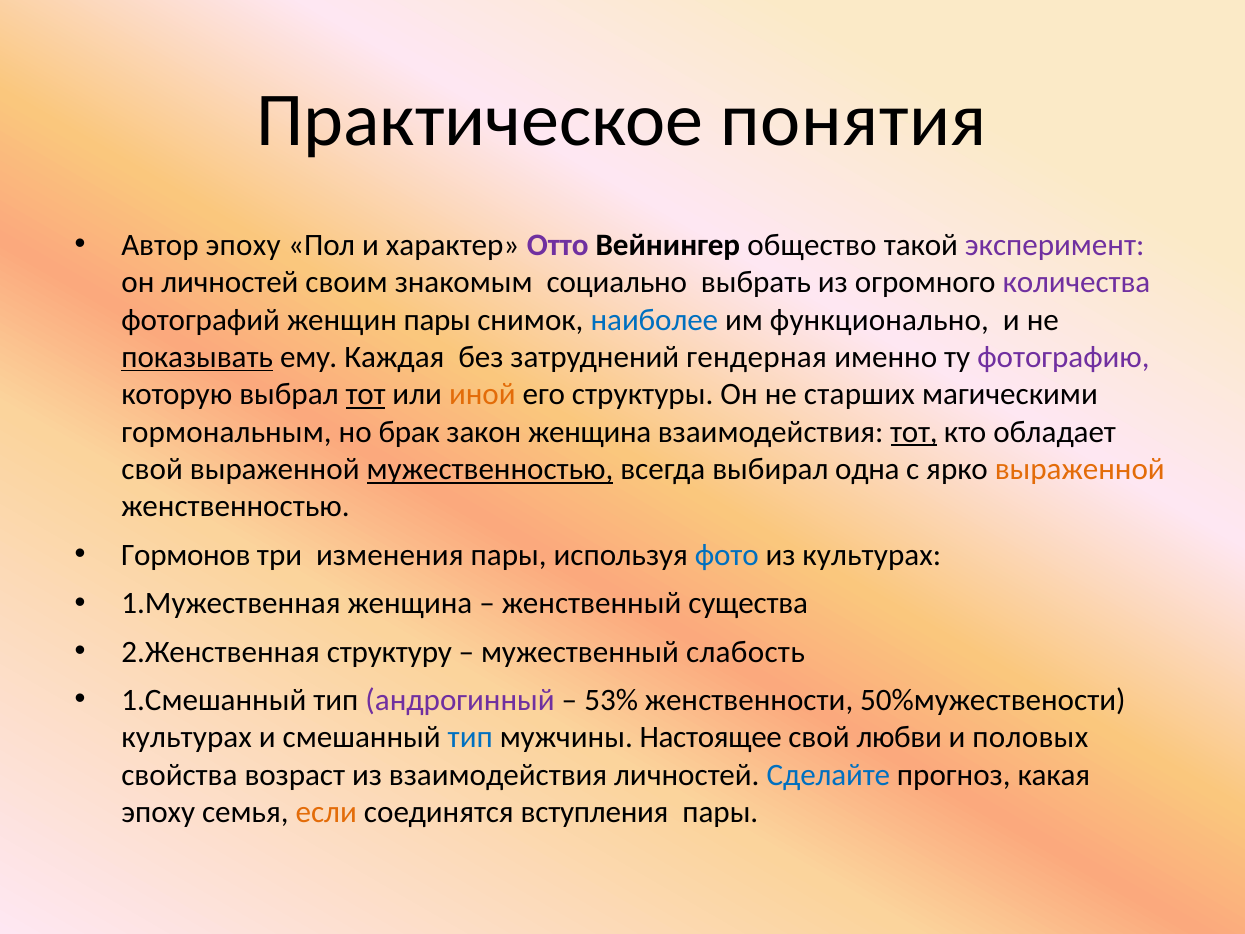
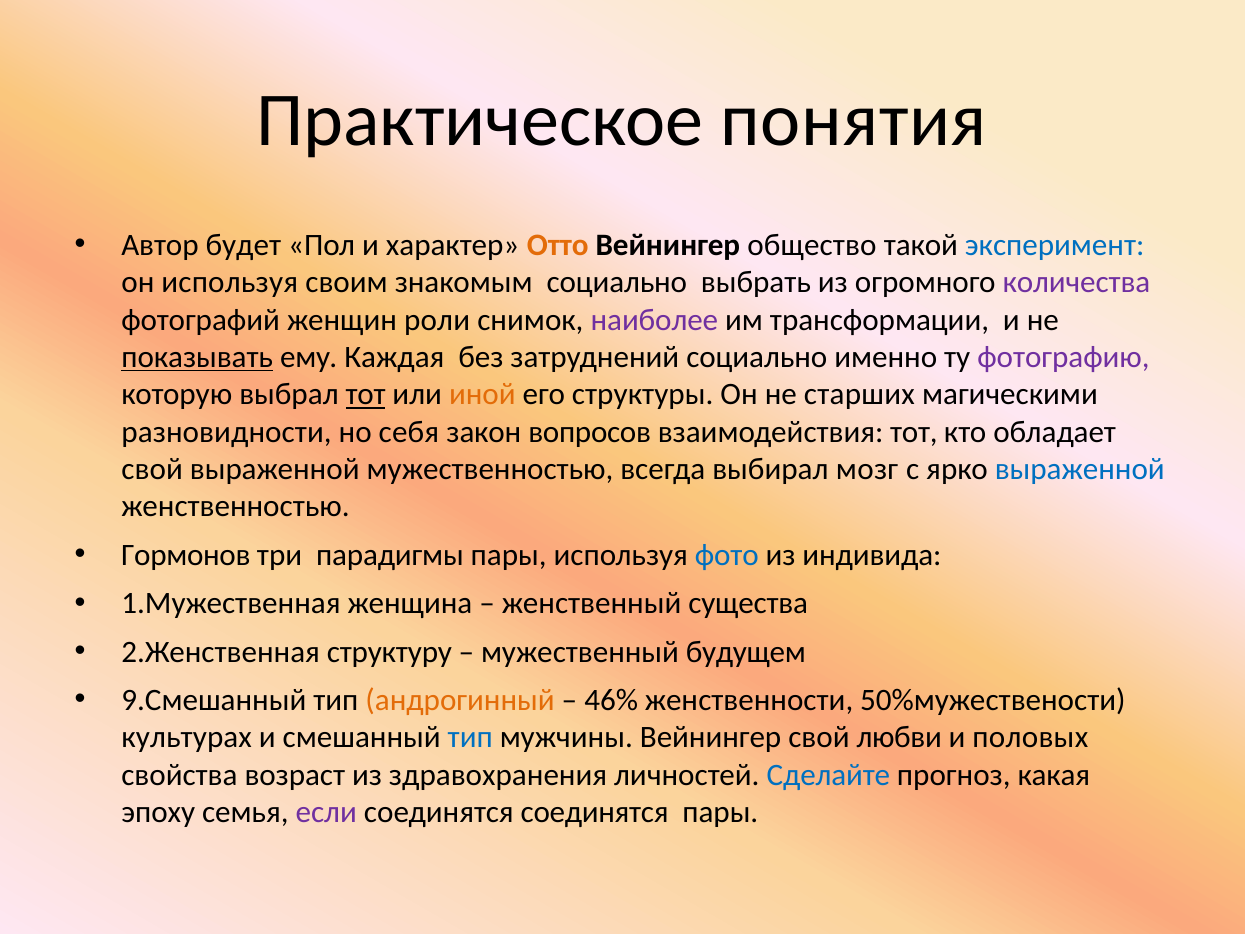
Автор эпоху: эпоху -> будет
Отто colour: purple -> orange
эксперимент colour: purple -> blue
он личностей: личностей -> используя
женщин пары: пары -> роли
наиболее colour: blue -> purple
функционально: функционально -> трансформации
затруднений гендерная: гендерная -> социально
гормональным: гормональным -> разновидности
брак: брак -> себя
закон женщина: женщина -> вопросов
тот at (914, 432) underline: present -> none
мужественностью underline: present -> none
одна: одна -> мозг
выраженной at (1080, 469) colour: orange -> blue
изменения: изменения -> парадигмы
из культурах: культурах -> индивида
слабость: слабость -> будущем
1.Смешанный: 1.Смешанный -> 9.Смешанный
андрогинный colour: purple -> orange
53%: 53% -> 46%
мужчины Настоящее: Настоящее -> Вейнингер
из взаимодействия: взаимодействия -> здравохранения
если colour: orange -> purple
соединятся вступления: вступления -> соединятся
